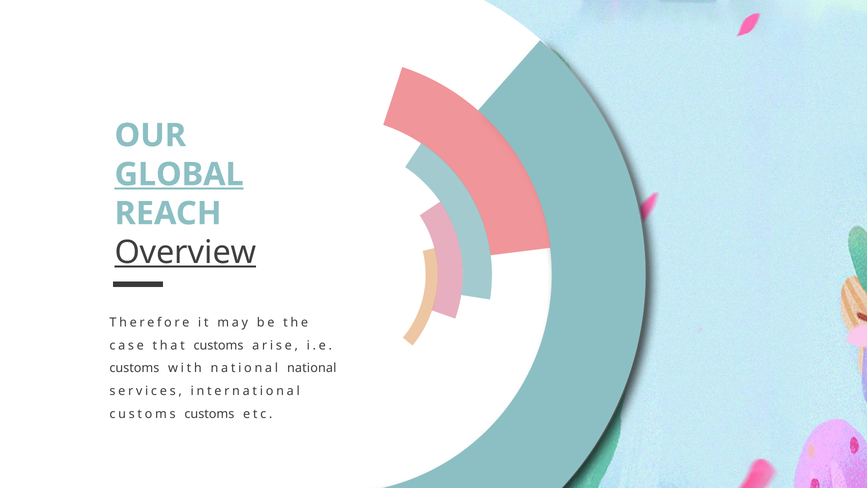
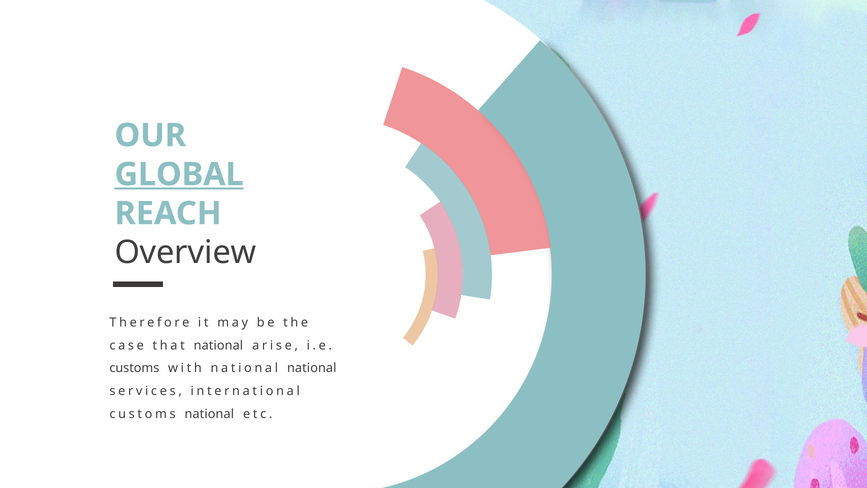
Overview underline: present -> none
that customs: customs -> national
customs customs: customs -> national
